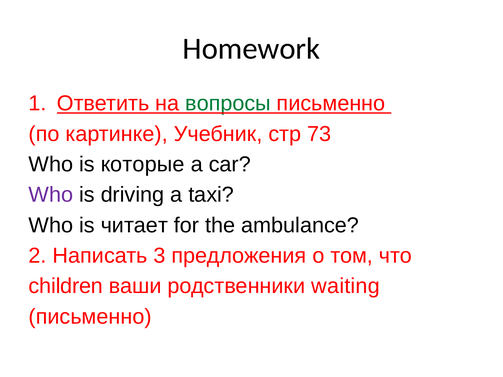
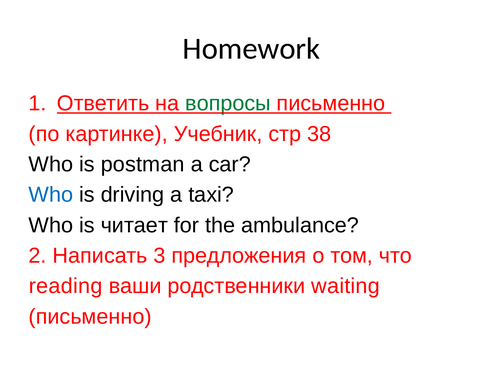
73: 73 -> 38
которые: которые -> postman
Who at (51, 195) colour: purple -> blue
children: children -> reading
